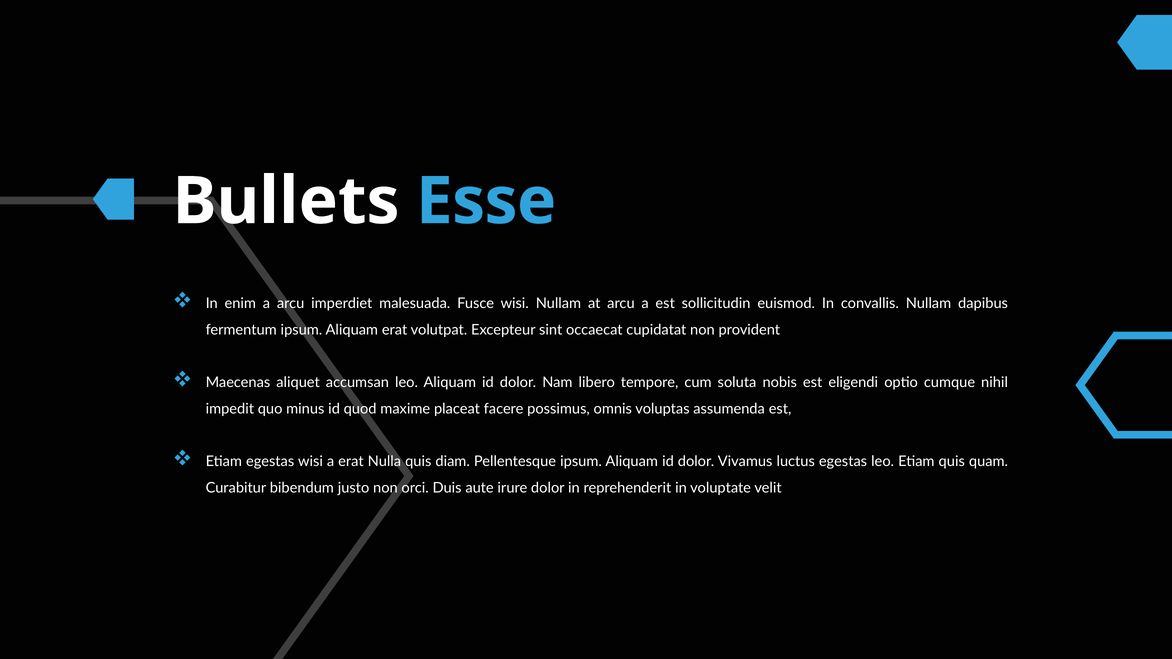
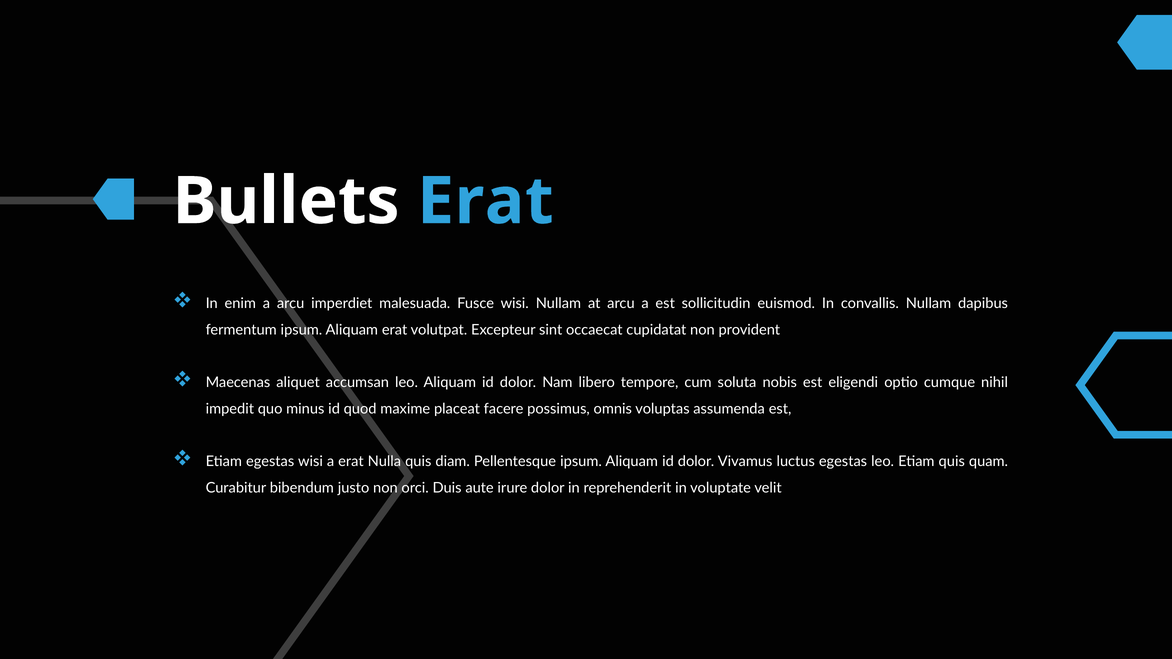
Esse at (486, 201): Esse -> Erat
